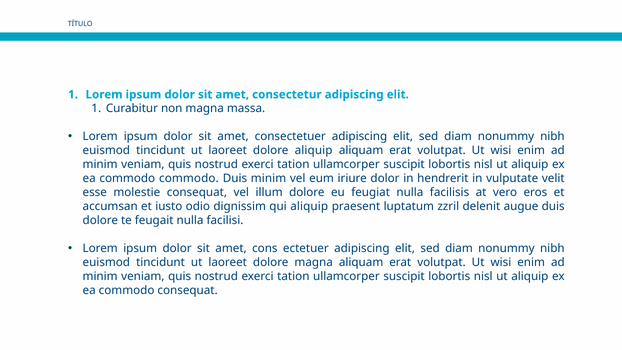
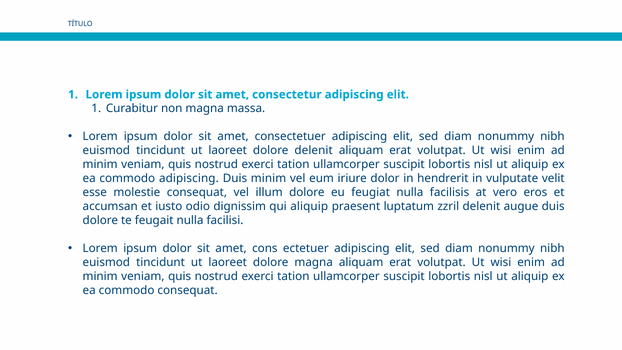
dolore aliquip: aliquip -> delenit
commodo commodo: commodo -> adipiscing
